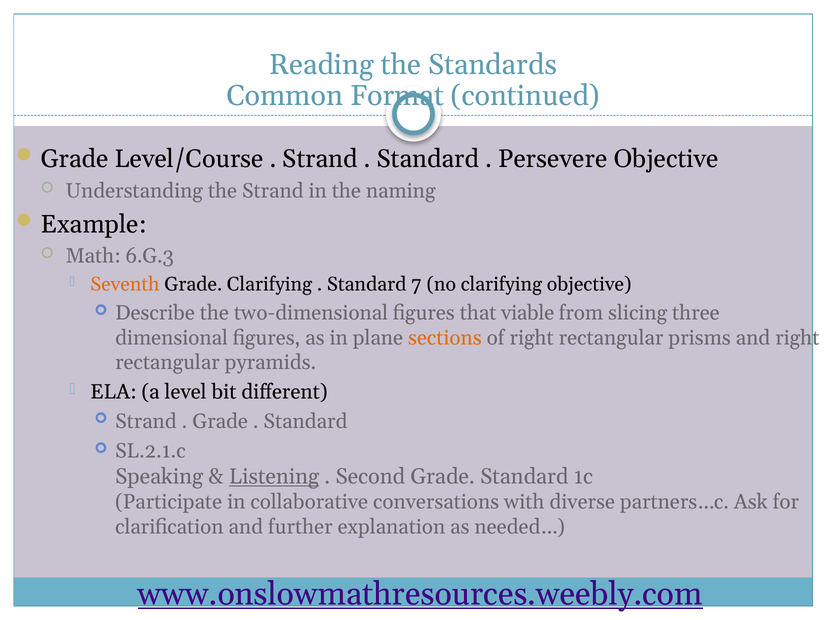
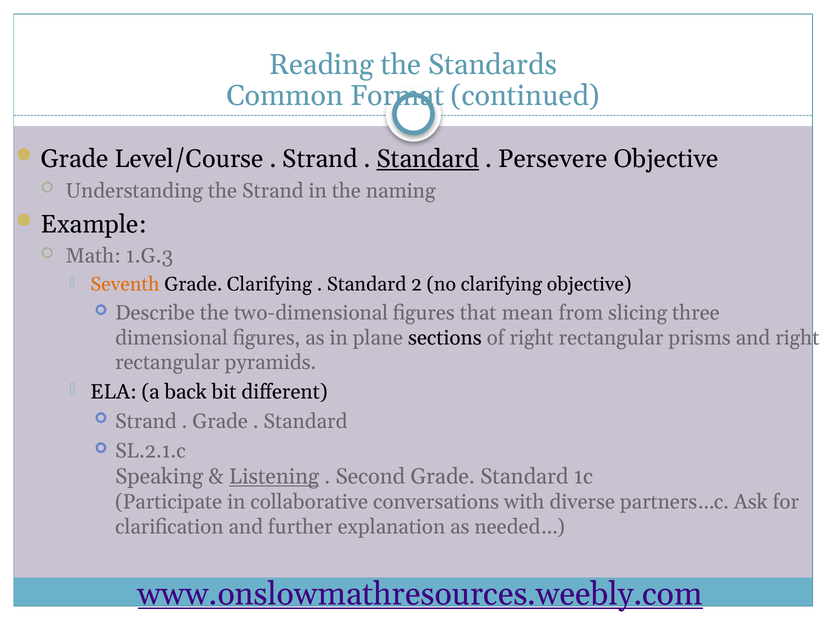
Standard at (428, 159) underline: none -> present
6.G.3: 6.G.3 -> 1.G.3
7: 7 -> 2
viable: viable -> mean
sections colour: orange -> black
level: level -> back
